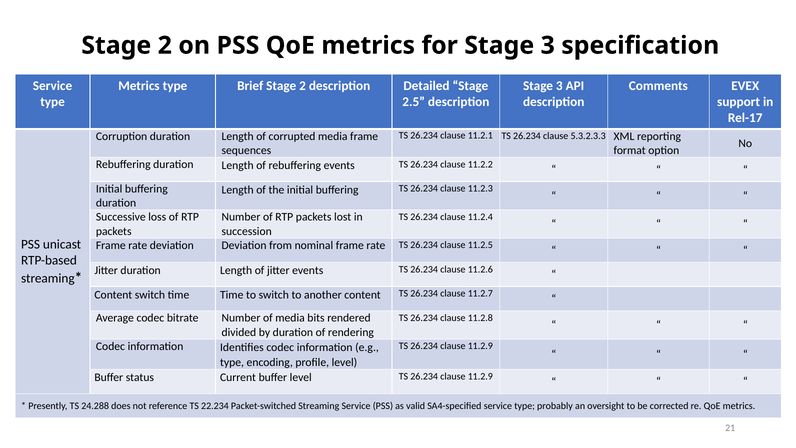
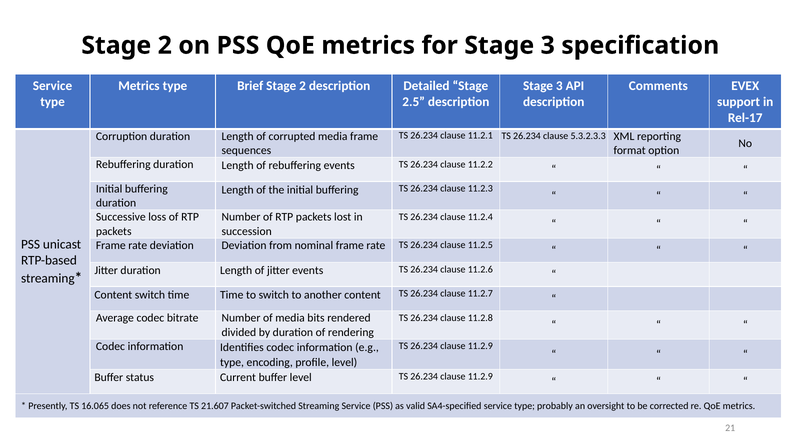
24.288: 24.288 -> 16.065
22.234: 22.234 -> 21.607
